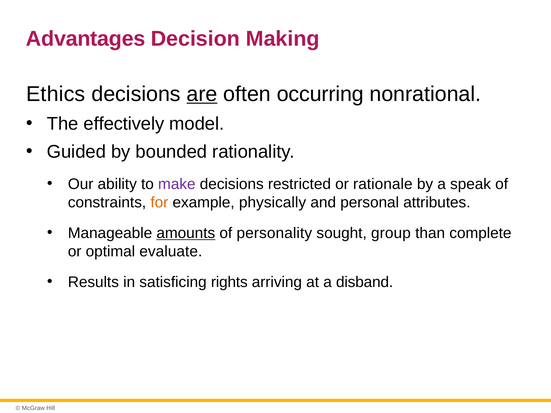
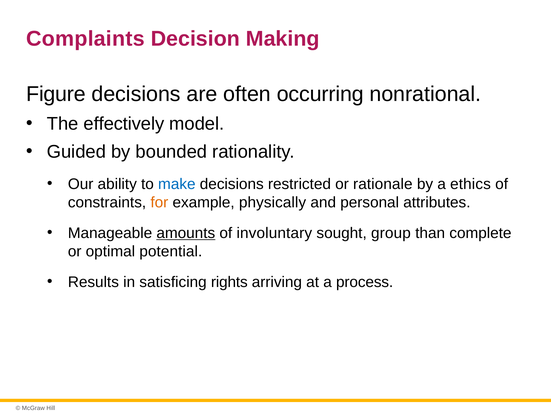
Advantages: Advantages -> Complaints
Ethics: Ethics -> Figure
are underline: present -> none
make colour: purple -> blue
speak: speak -> ethics
personality: personality -> involuntary
evaluate: evaluate -> potential
disband: disband -> process
